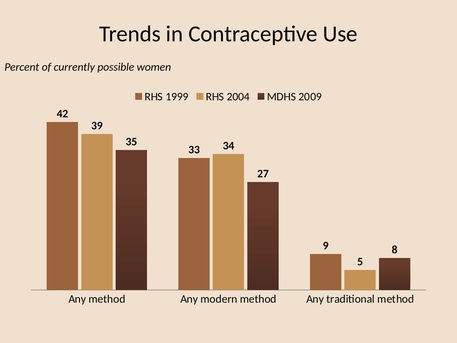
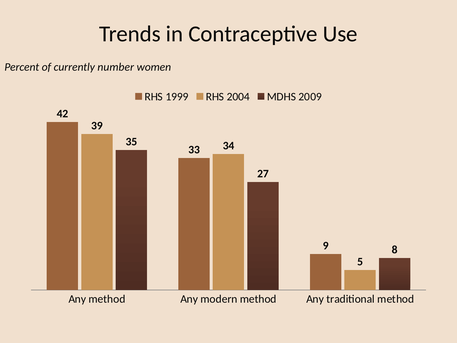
possible: possible -> number
